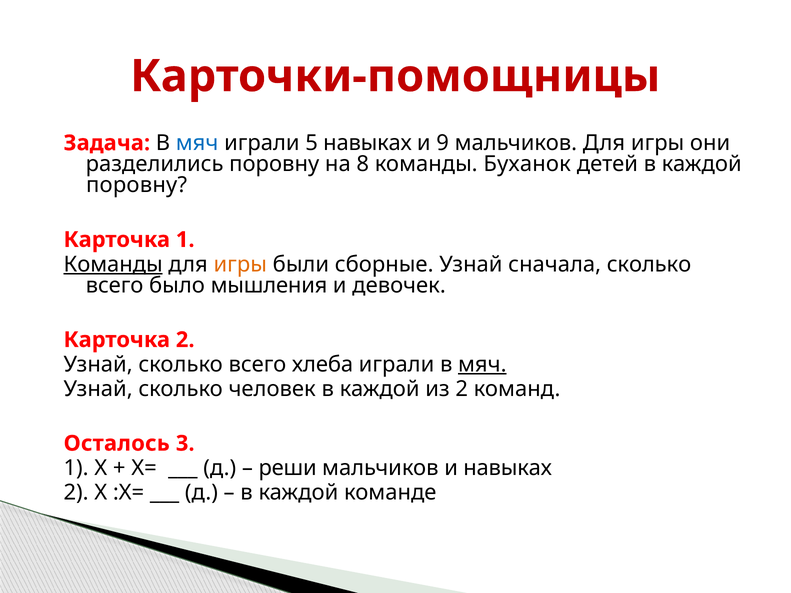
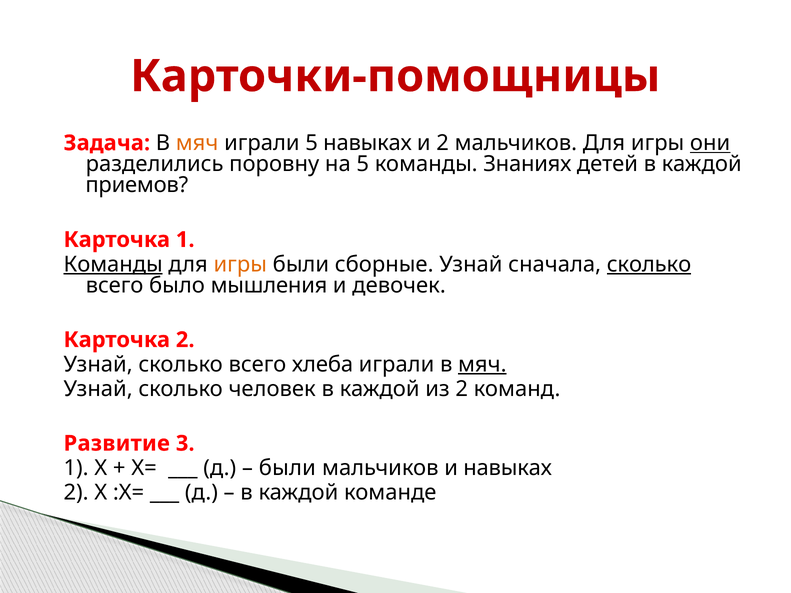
мяч at (197, 143) colour: blue -> orange
и 9: 9 -> 2
они underline: none -> present
на 8: 8 -> 5
Буханок: Буханок -> Знаниях
поровну at (137, 185): поровну -> приемов
сколько at (649, 264) underline: none -> present
Осталось: Осталось -> Развитие
реши at (288, 468): реши -> были
